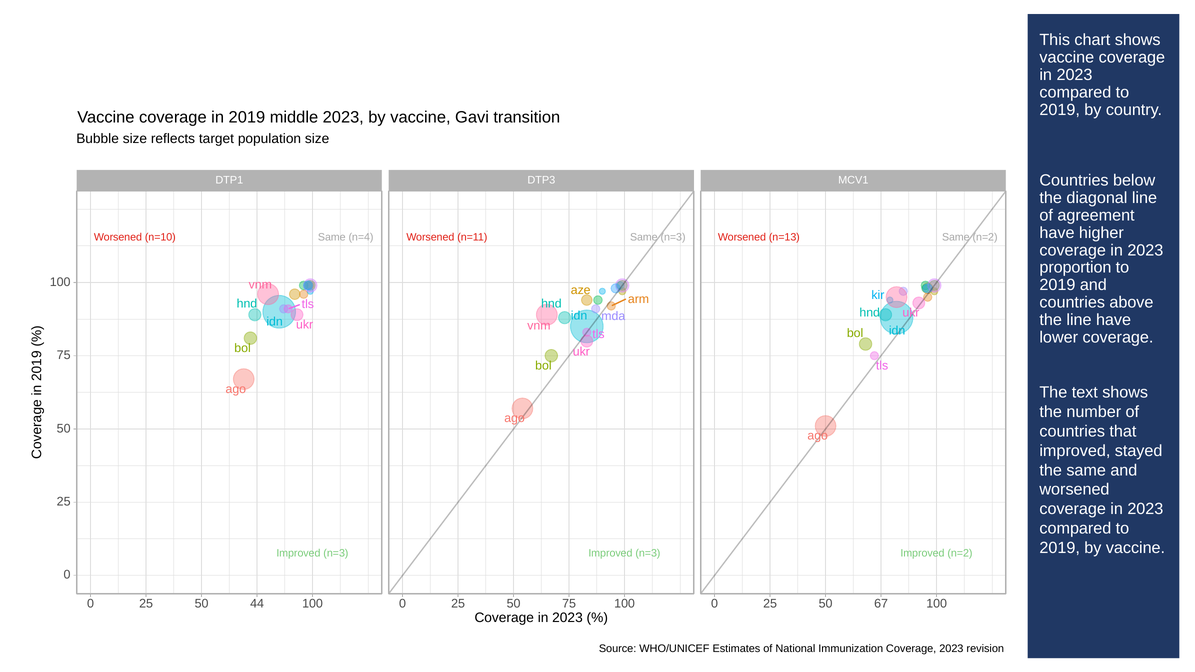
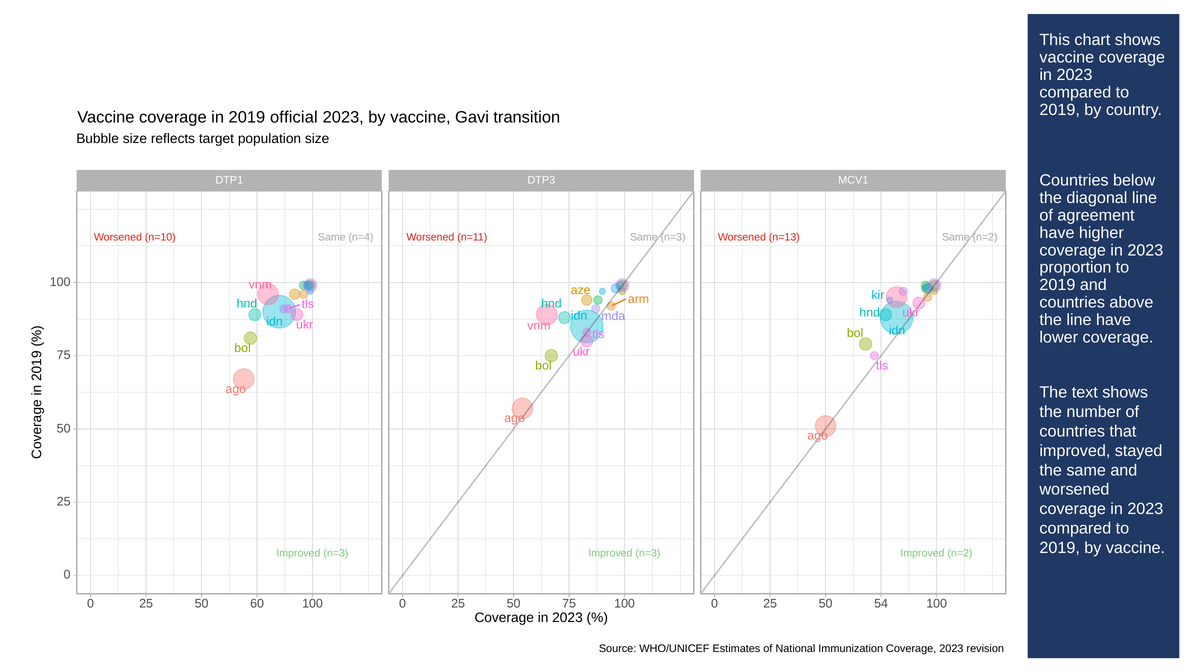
middle: middle -> official
44: 44 -> 60
67: 67 -> 54
